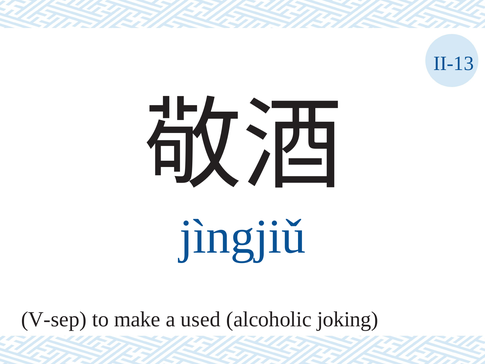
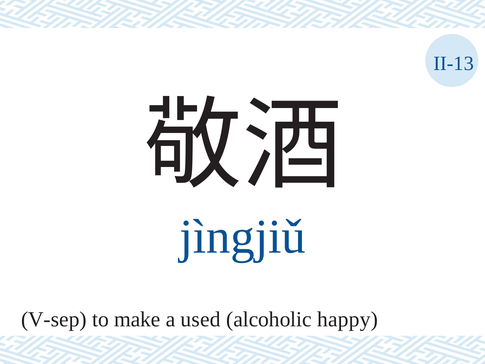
joking: joking -> happy
